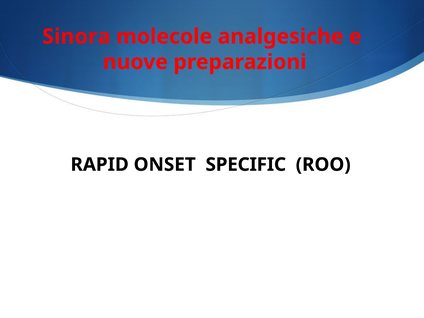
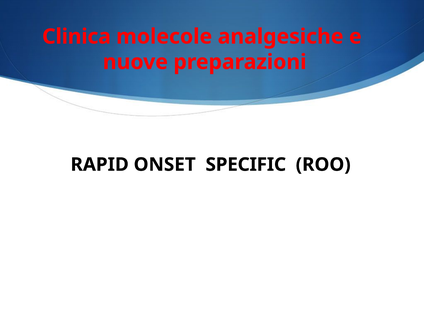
Sinora: Sinora -> Clinica
